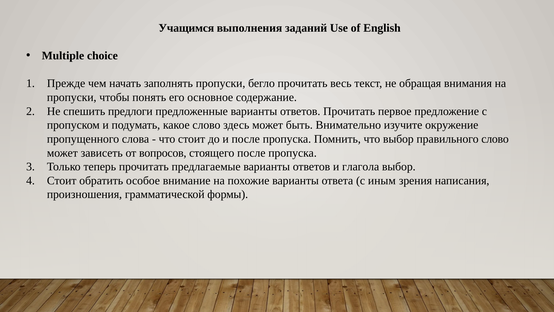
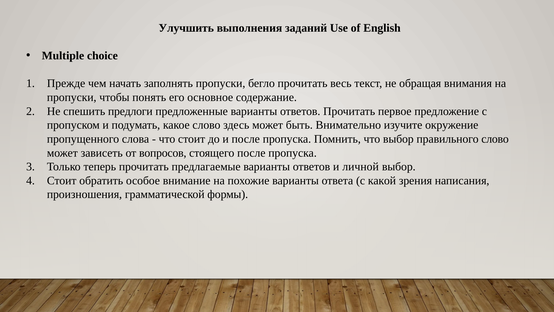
Учащимся: Учащимся -> Улучшить
глагола: глагола -> личной
иным: иным -> какой
